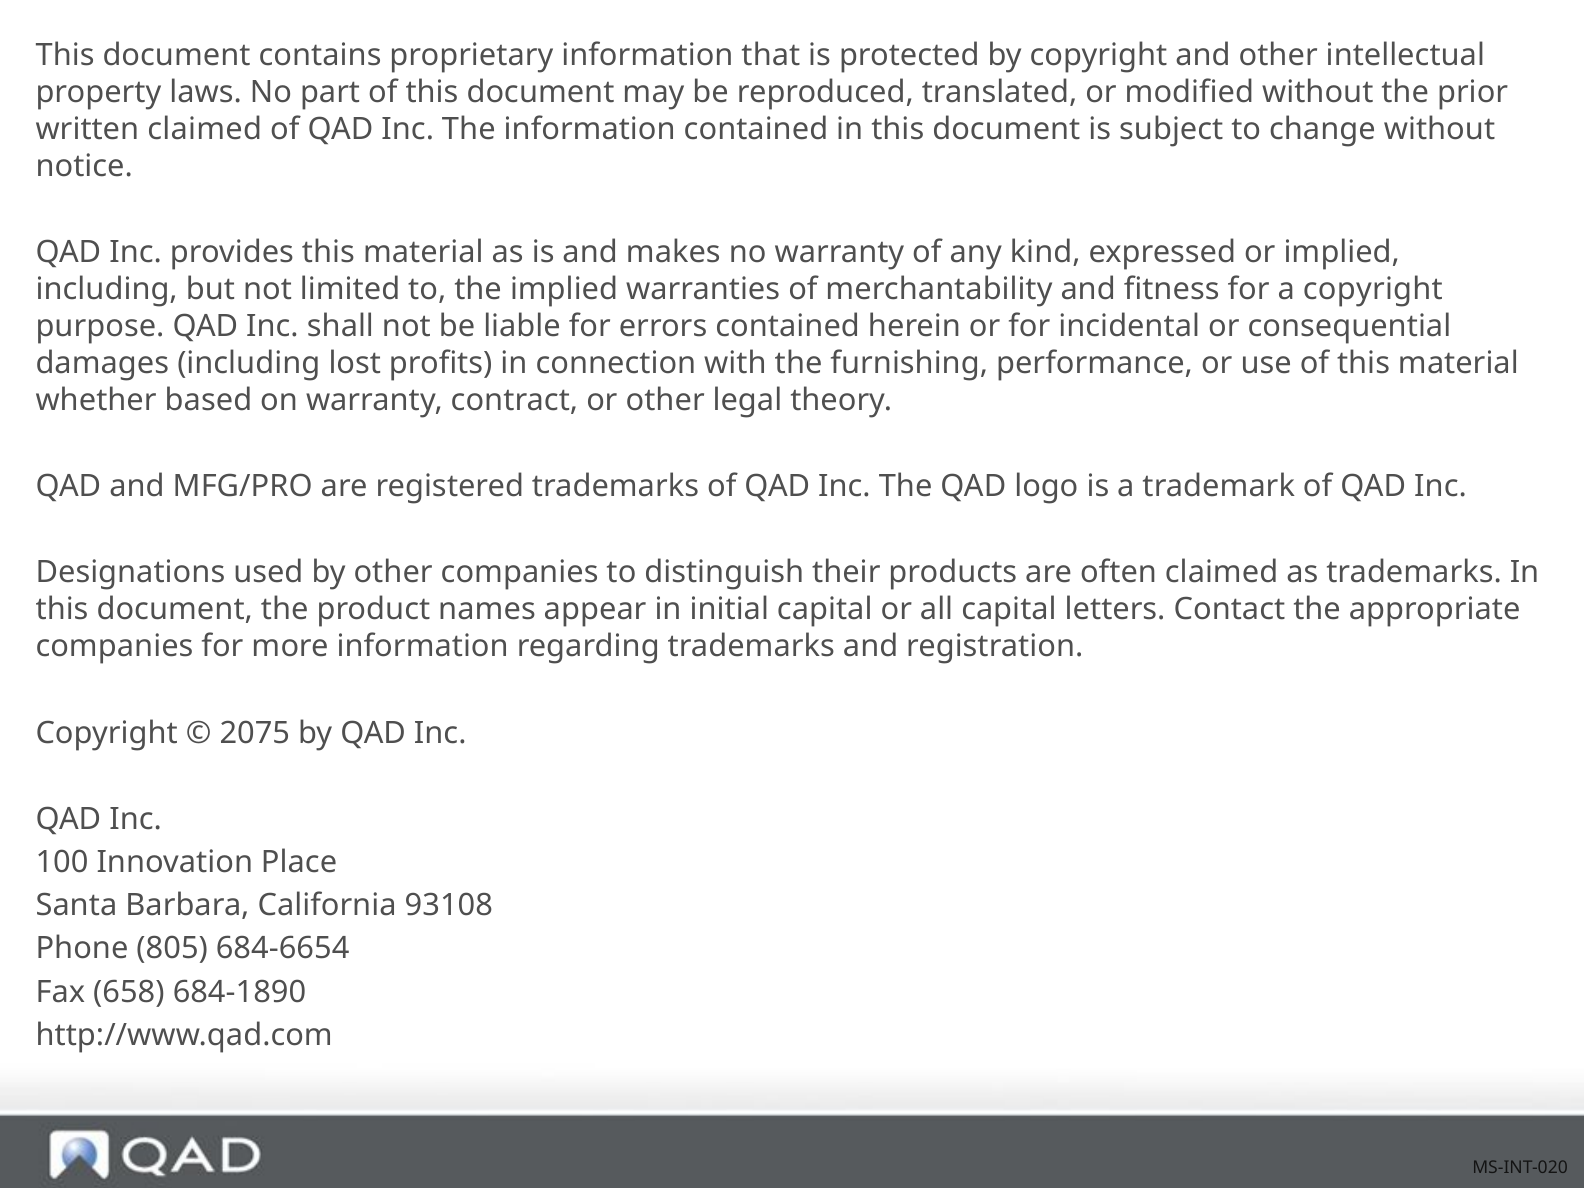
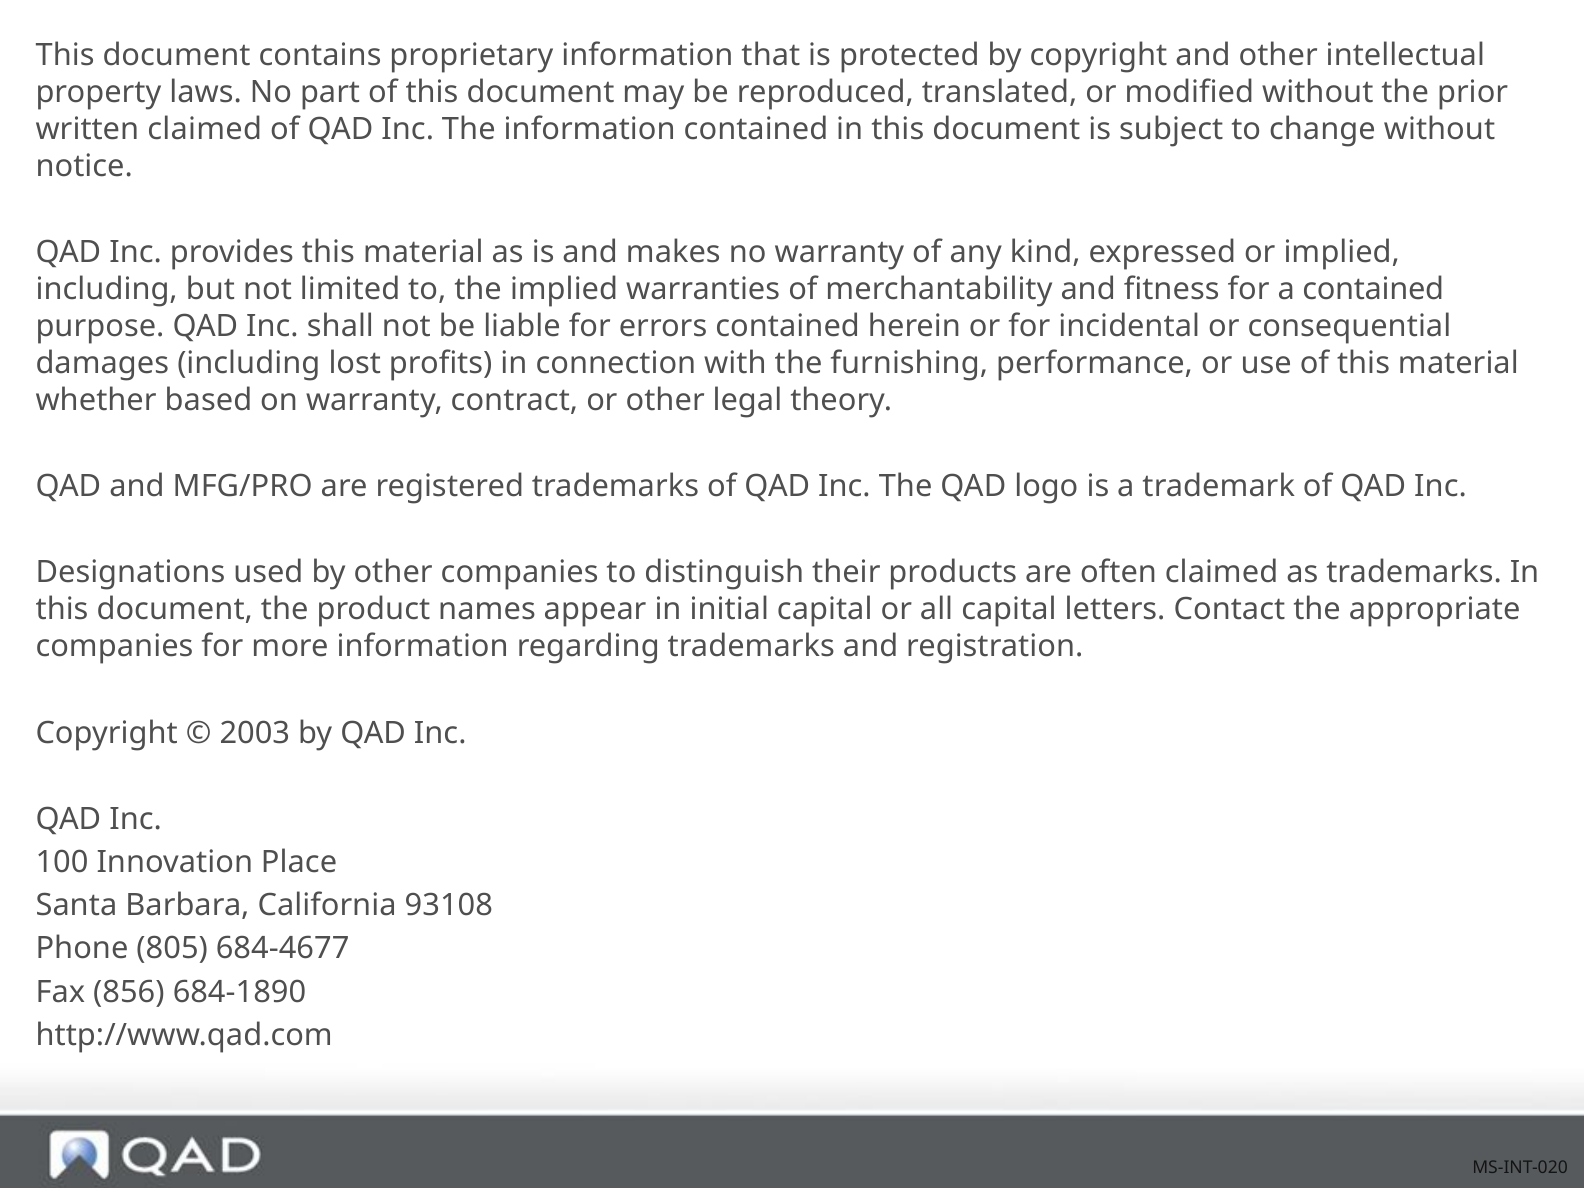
a copyright: copyright -> contained
2075: 2075 -> 2003
684-6654: 684-6654 -> 684-4677
658: 658 -> 856
